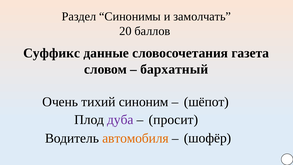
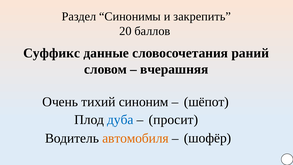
замолчать: замолчать -> закрепить
газета: газета -> раний
бархатный: бархатный -> вчерашняя
дуба colour: purple -> blue
